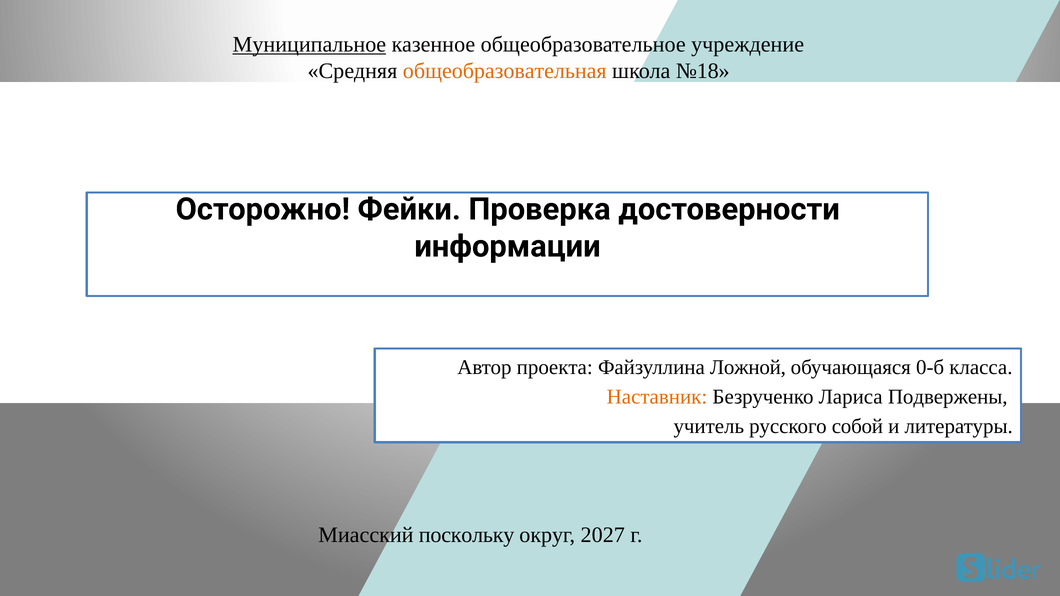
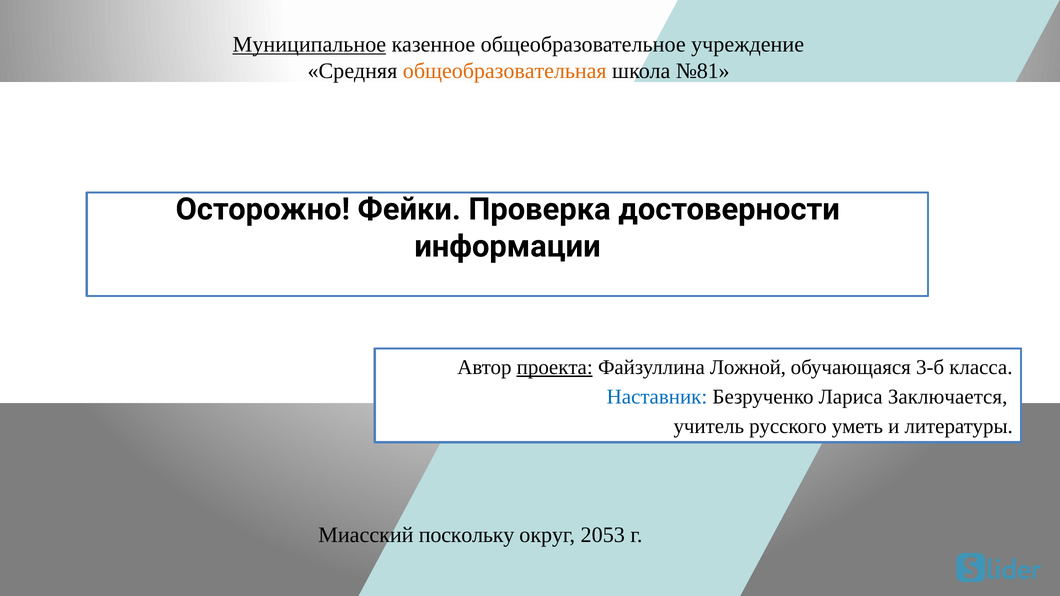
№18: №18 -> №81
проекта underline: none -> present
0-б: 0-б -> 3-б
Наставник colour: orange -> blue
Подвержены: Подвержены -> Заключается
собой: собой -> уметь
2027: 2027 -> 2053
